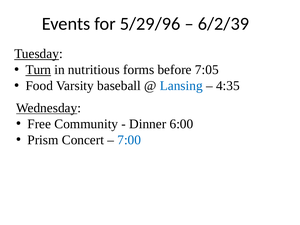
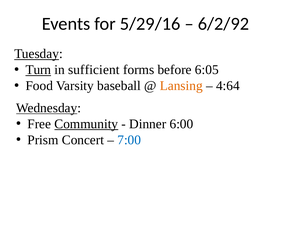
5/29/96: 5/29/96 -> 5/29/16
6/2/39: 6/2/39 -> 6/2/92
nutritious: nutritious -> sufficient
7:05: 7:05 -> 6:05
Lansing colour: blue -> orange
4:35: 4:35 -> 4:64
Community underline: none -> present
